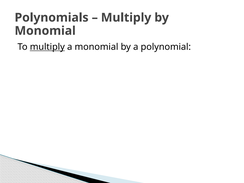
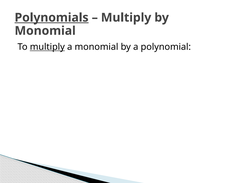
Polynomials underline: none -> present
